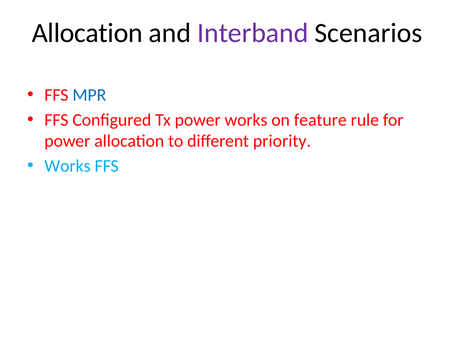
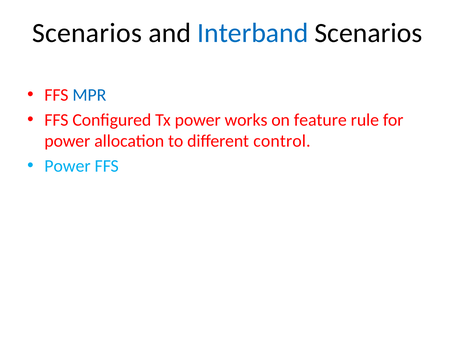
Allocation at (87, 33): Allocation -> Scenarios
Interband colour: purple -> blue
priority: priority -> control
Works at (67, 166): Works -> Power
